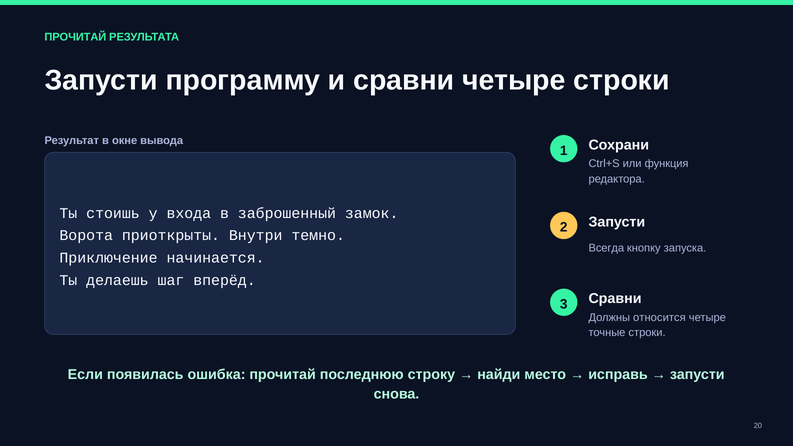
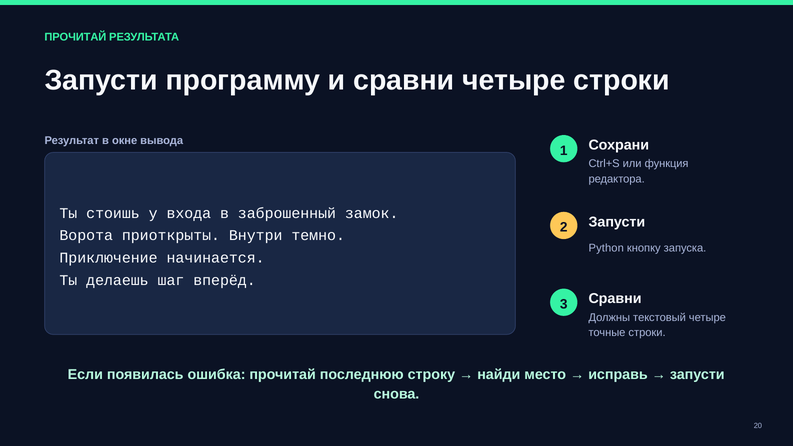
Всегда: Всегда -> Python
относится: относится -> текстовый
